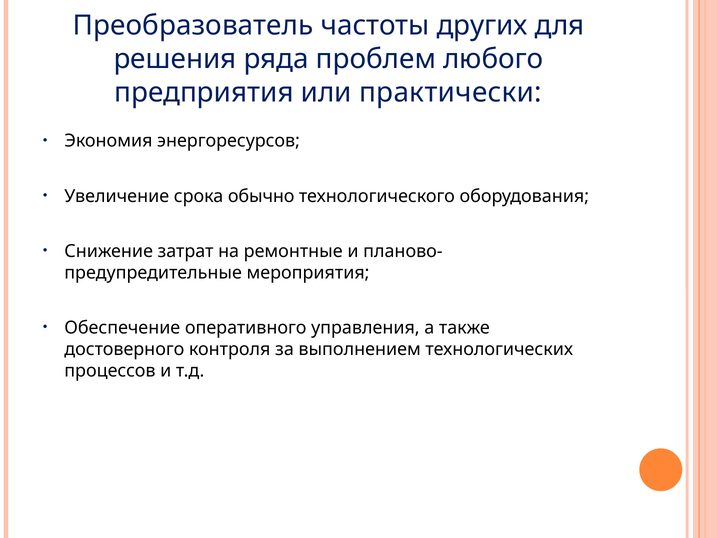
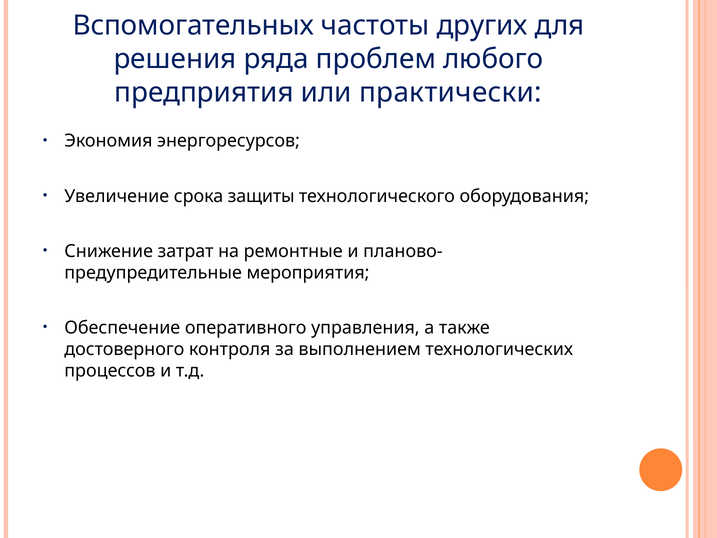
Преобразователь: Преобразователь -> Вспомогательных
обычно: обычно -> защиты
